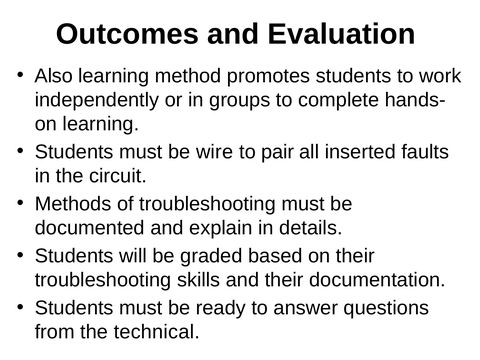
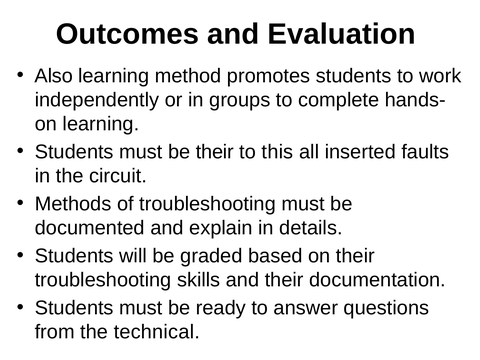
be wire: wire -> their
pair: pair -> this
